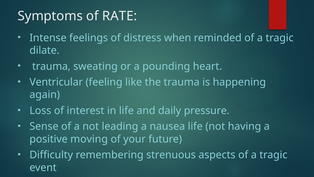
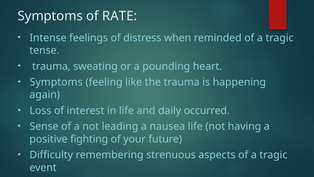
dilate: dilate -> tense
Ventricular at (56, 82): Ventricular -> Symptoms
pressure: pressure -> occurred
moving: moving -> fighting
